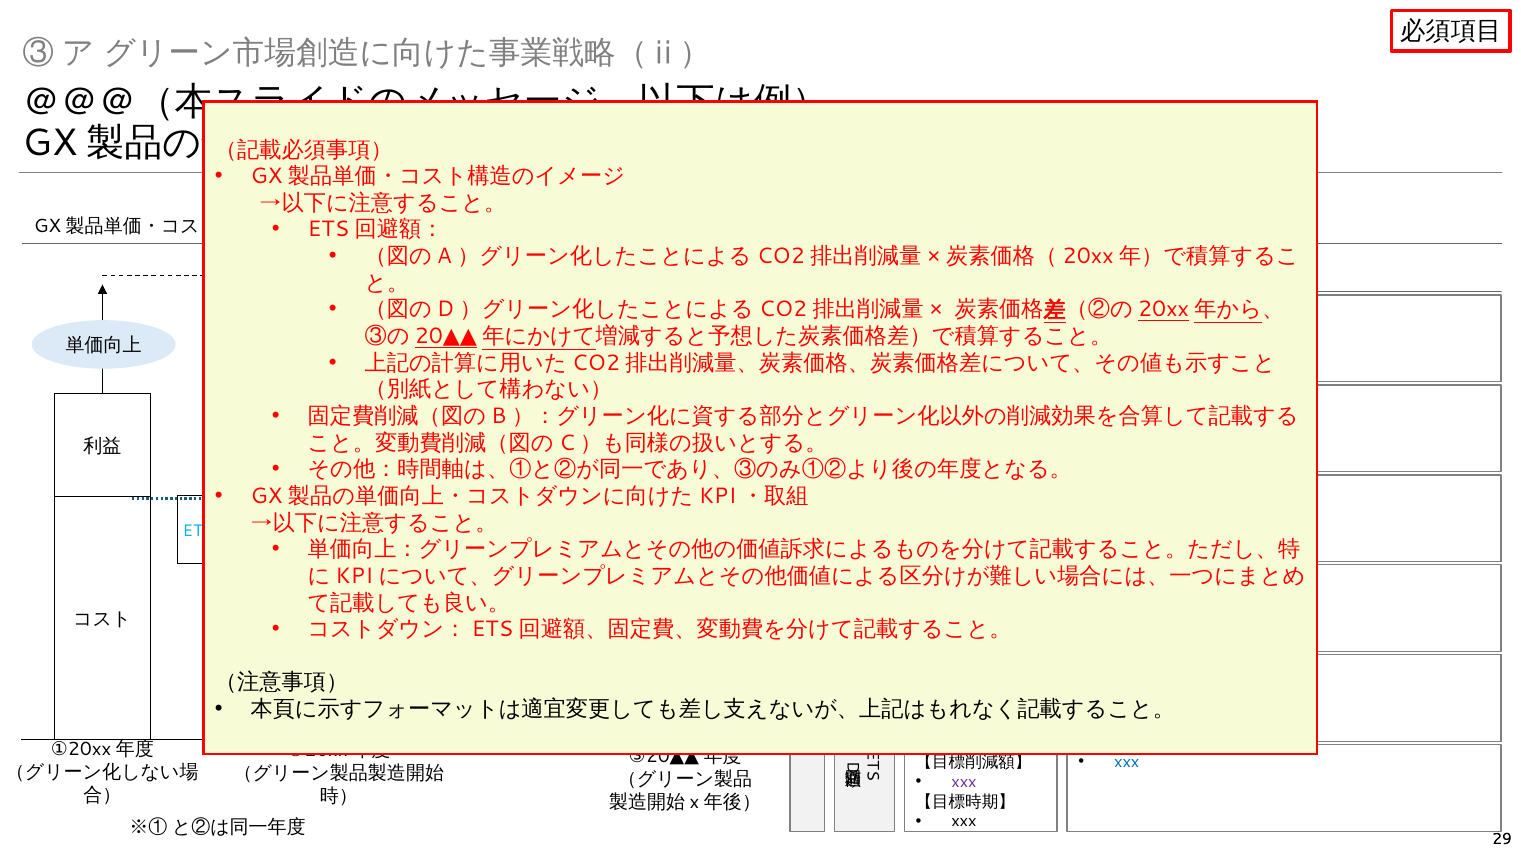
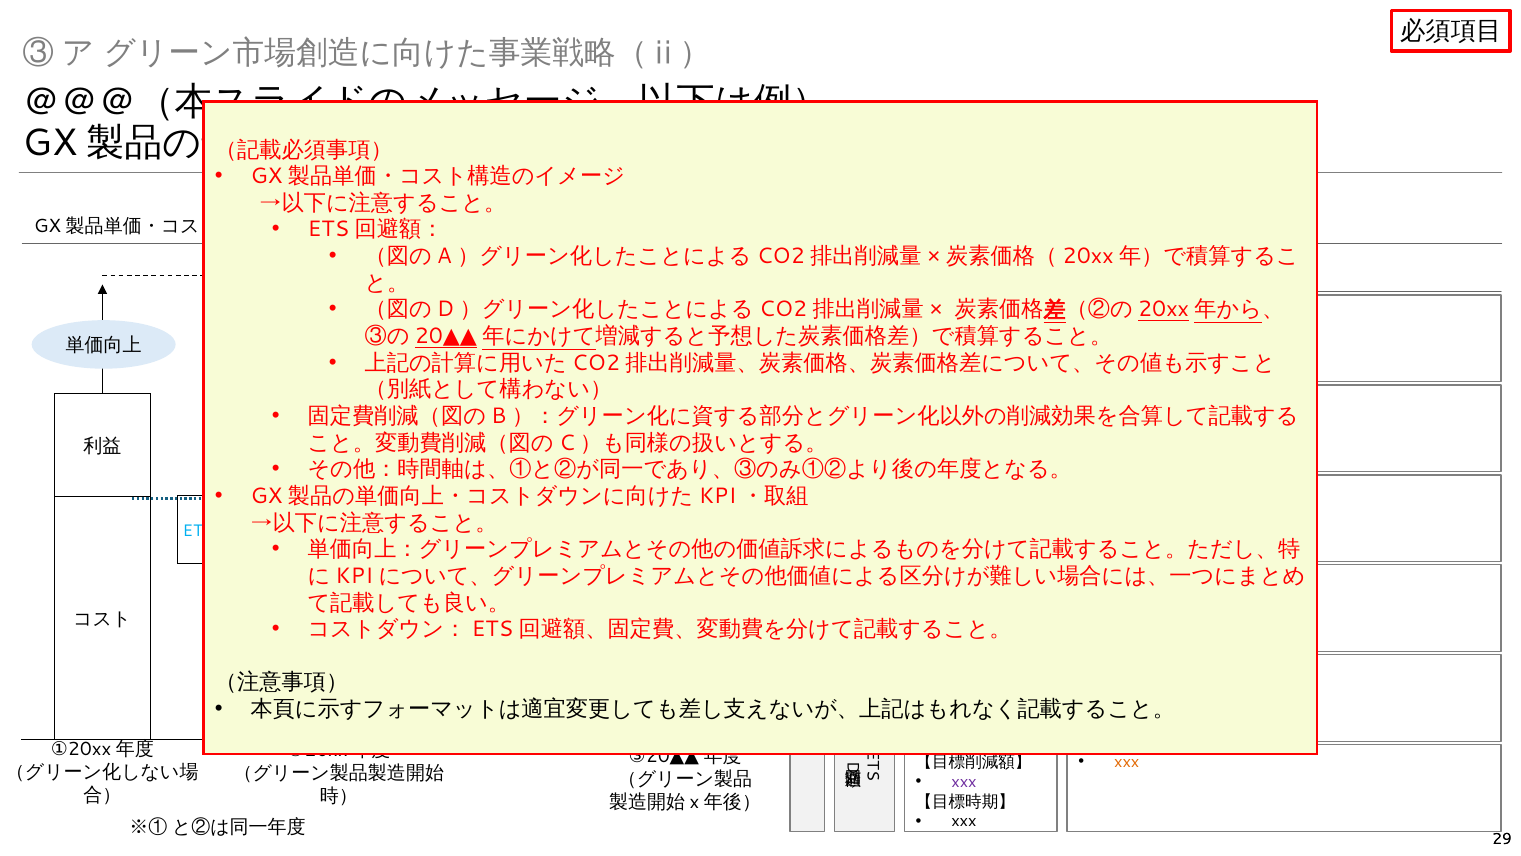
xxx at (1127, 761) colour: blue -> orange
